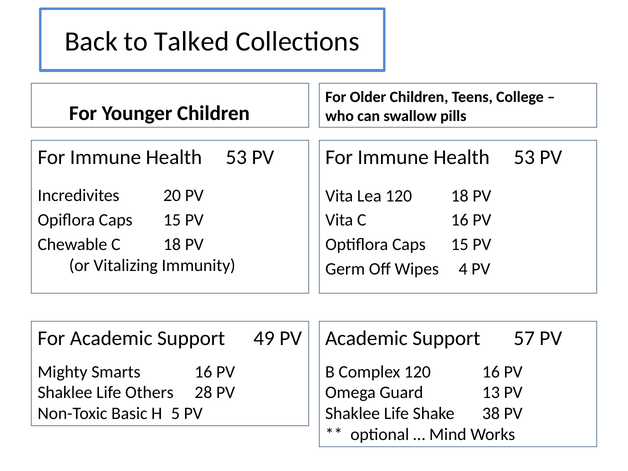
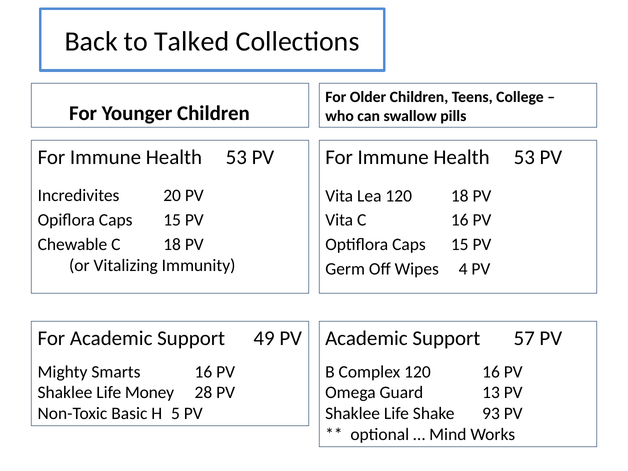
Others: Others -> Money
38: 38 -> 93
